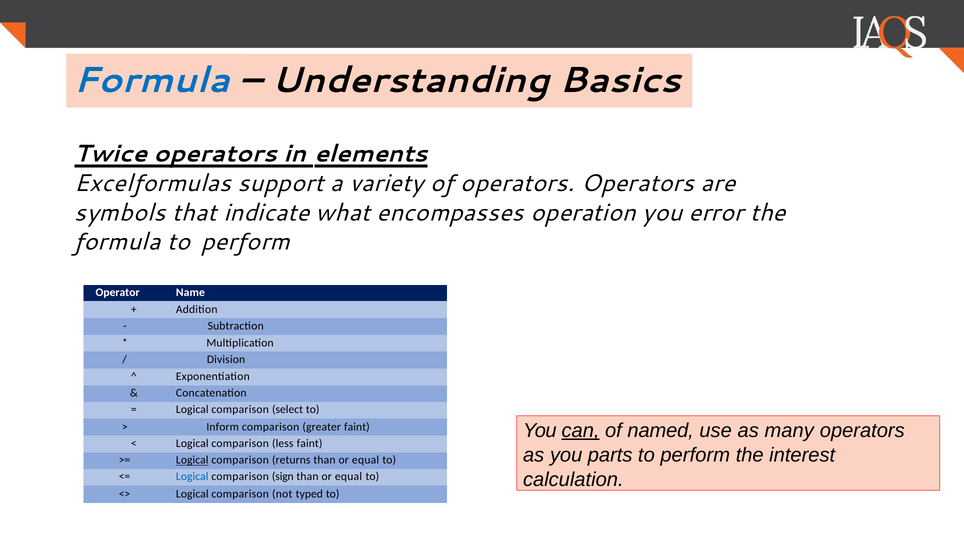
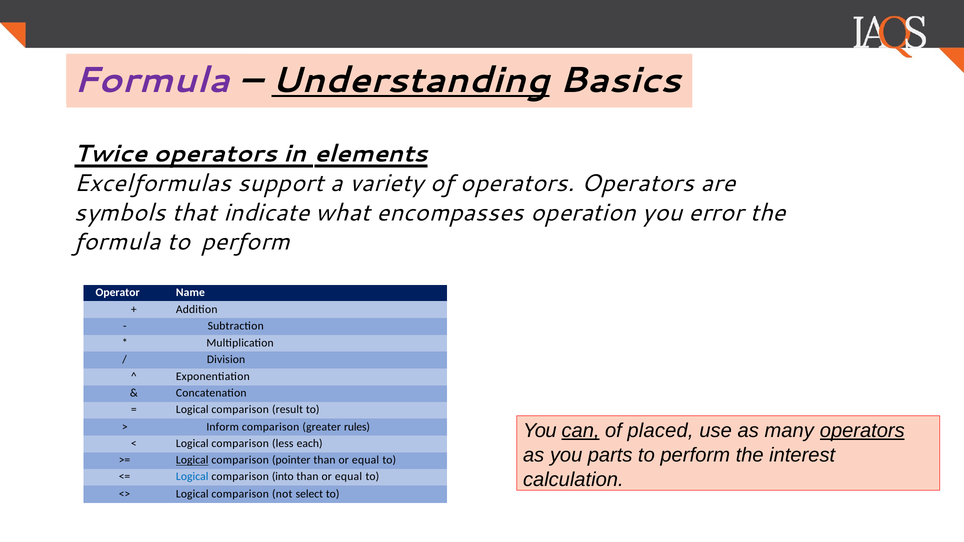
Formula at (152, 80) colour: blue -> purple
Understanding underline: none -> present
select: select -> result
named: named -> placed
operators at (862, 431) underline: none -> present
greater faint: faint -> rules
less faint: faint -> each
returns: returns -> pointer
sign: sign -> into
typed: typed -> select
